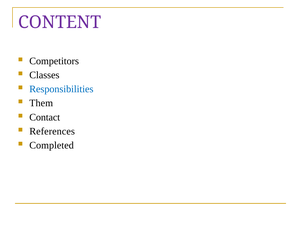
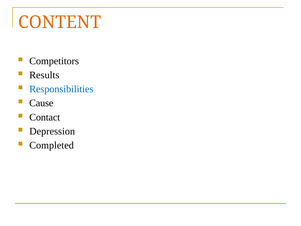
CONTENT colour: purple -> orange
Classes: Classes -> Results
Them: Them -> Cause
References: References -> Depression
